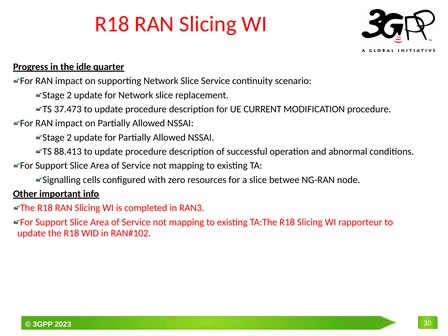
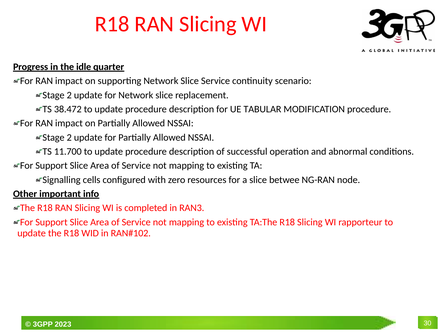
37.473: 37.473 -> 38.472
CURRENT: CURRENT -> TABULAR
88.413: 88.413 -> 11.700
